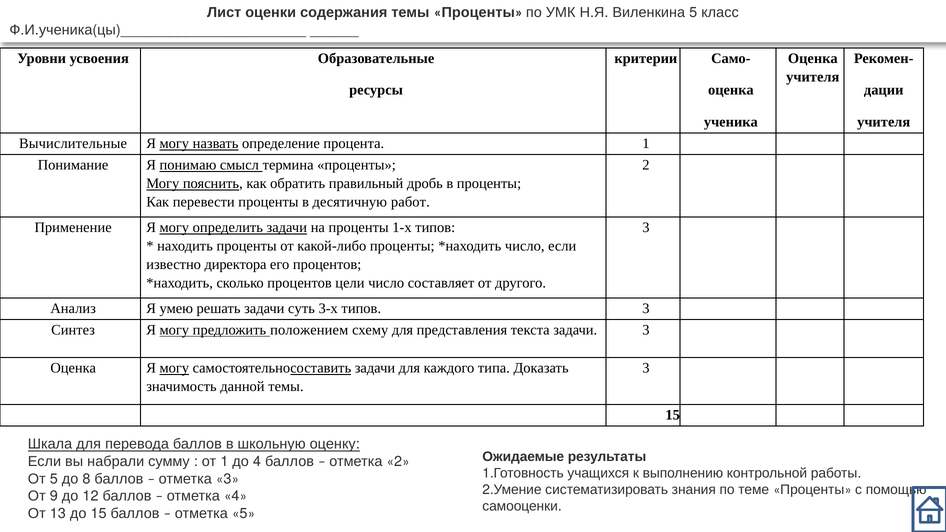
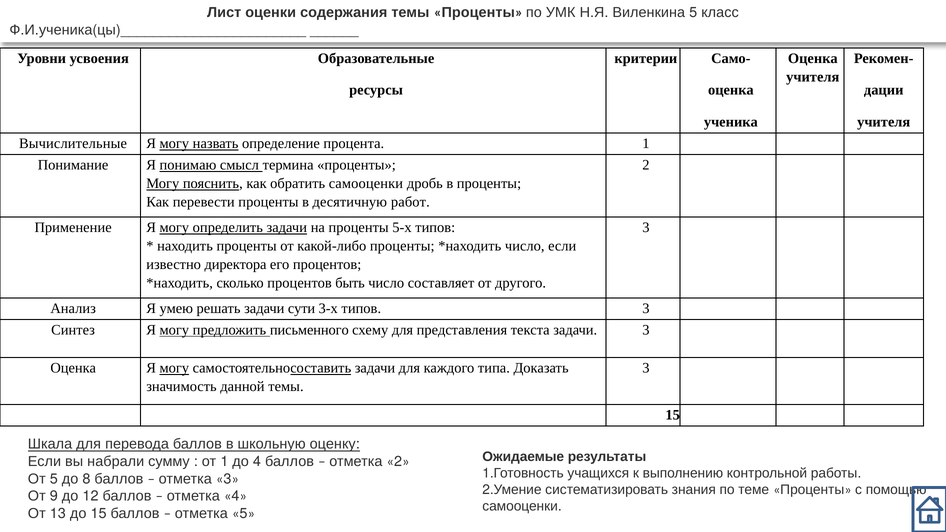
обратить правильный: правильный -> самооценки
1-х: 1-х -> 5-х
цели: цели -> быть
суть: суть -> сути
положением: положением -> письменного
